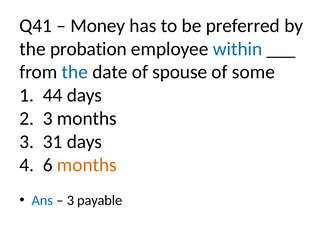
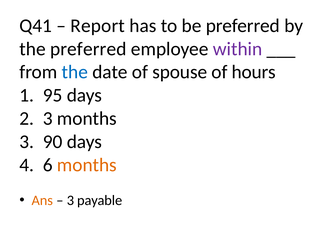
Money: Money -> Report
the probation: probation -> preferred
within colour: blue -> purple
some: some -> hours
44: 44 -> 95
31: 31 -> 90
Ans colour: blue -> orange
